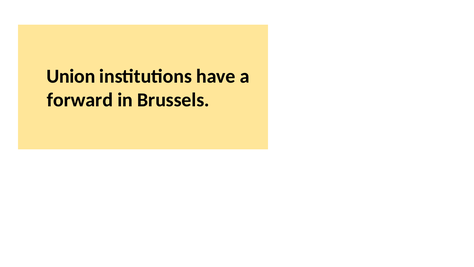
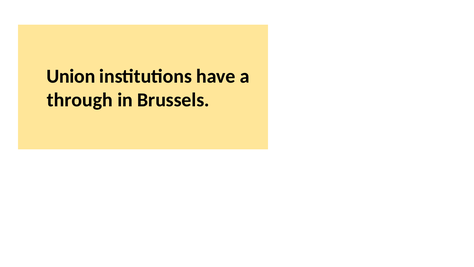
forward: forward -> through
